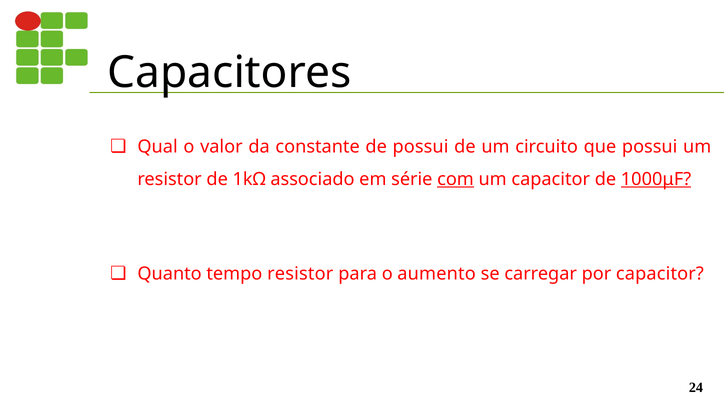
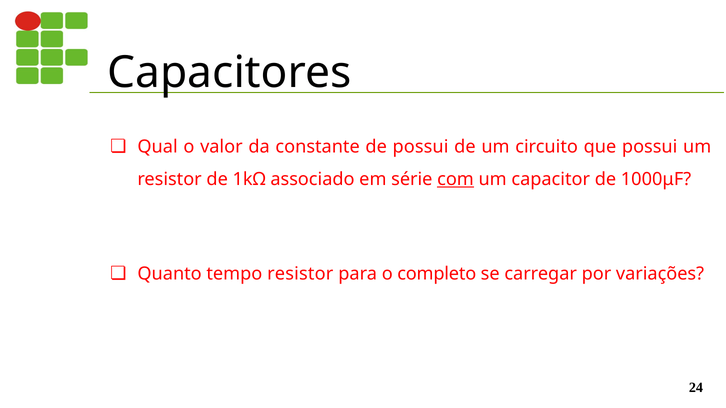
1000μF underline: present -> none
aumento: aumento -> completo
por capacitor: capacitor -> variações
